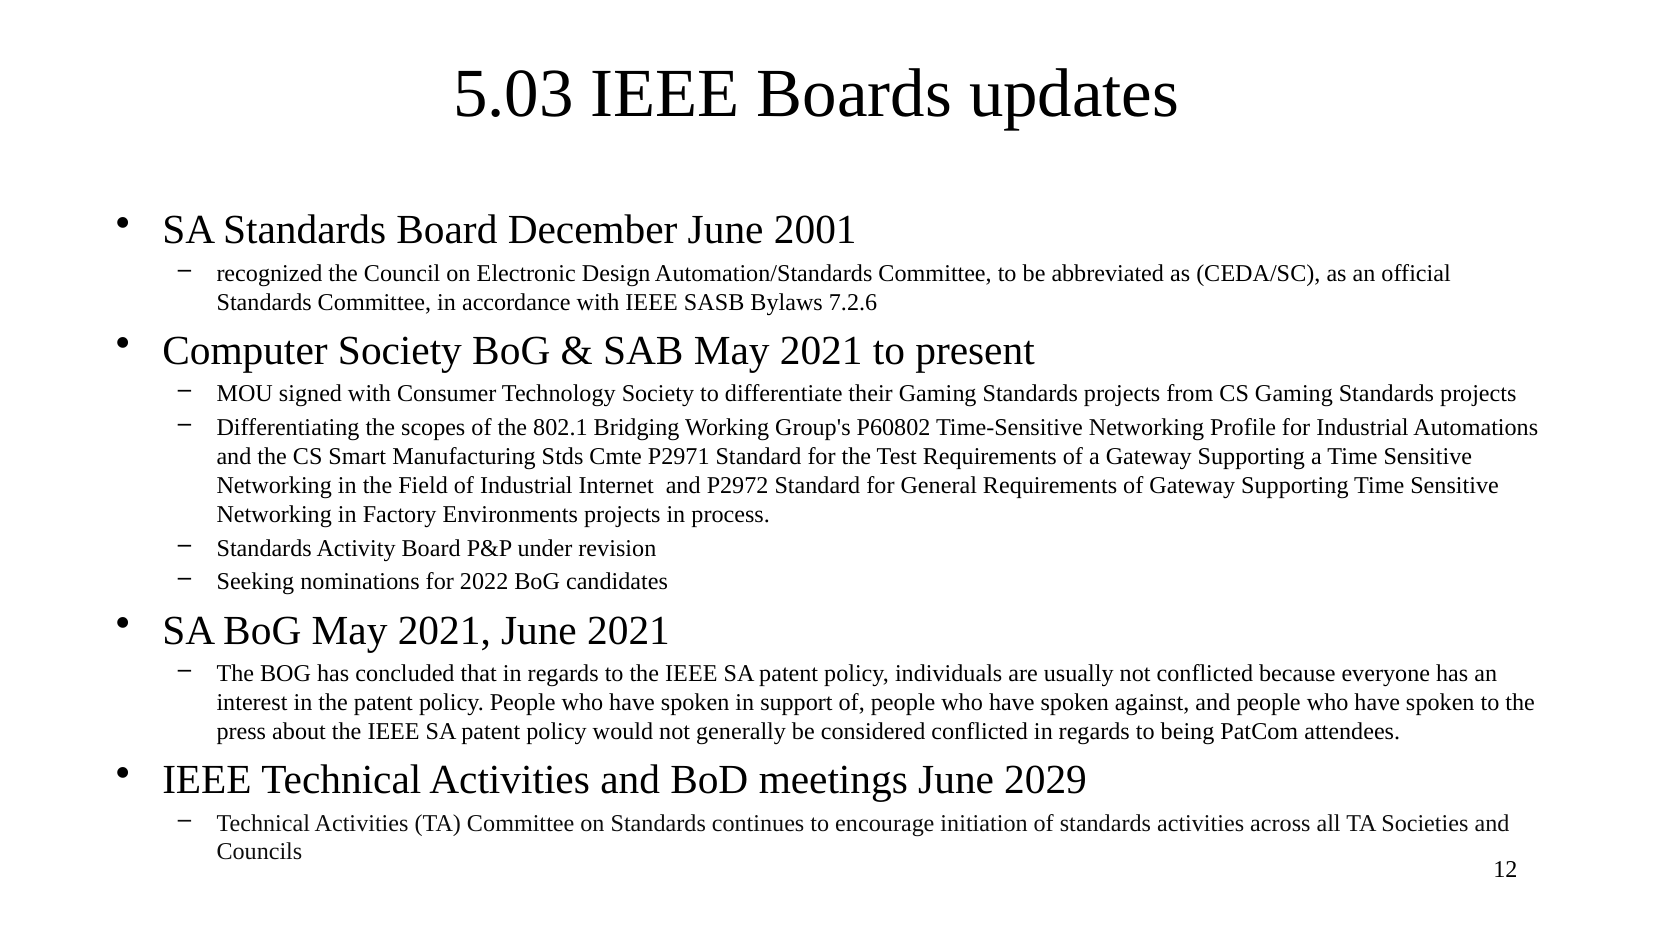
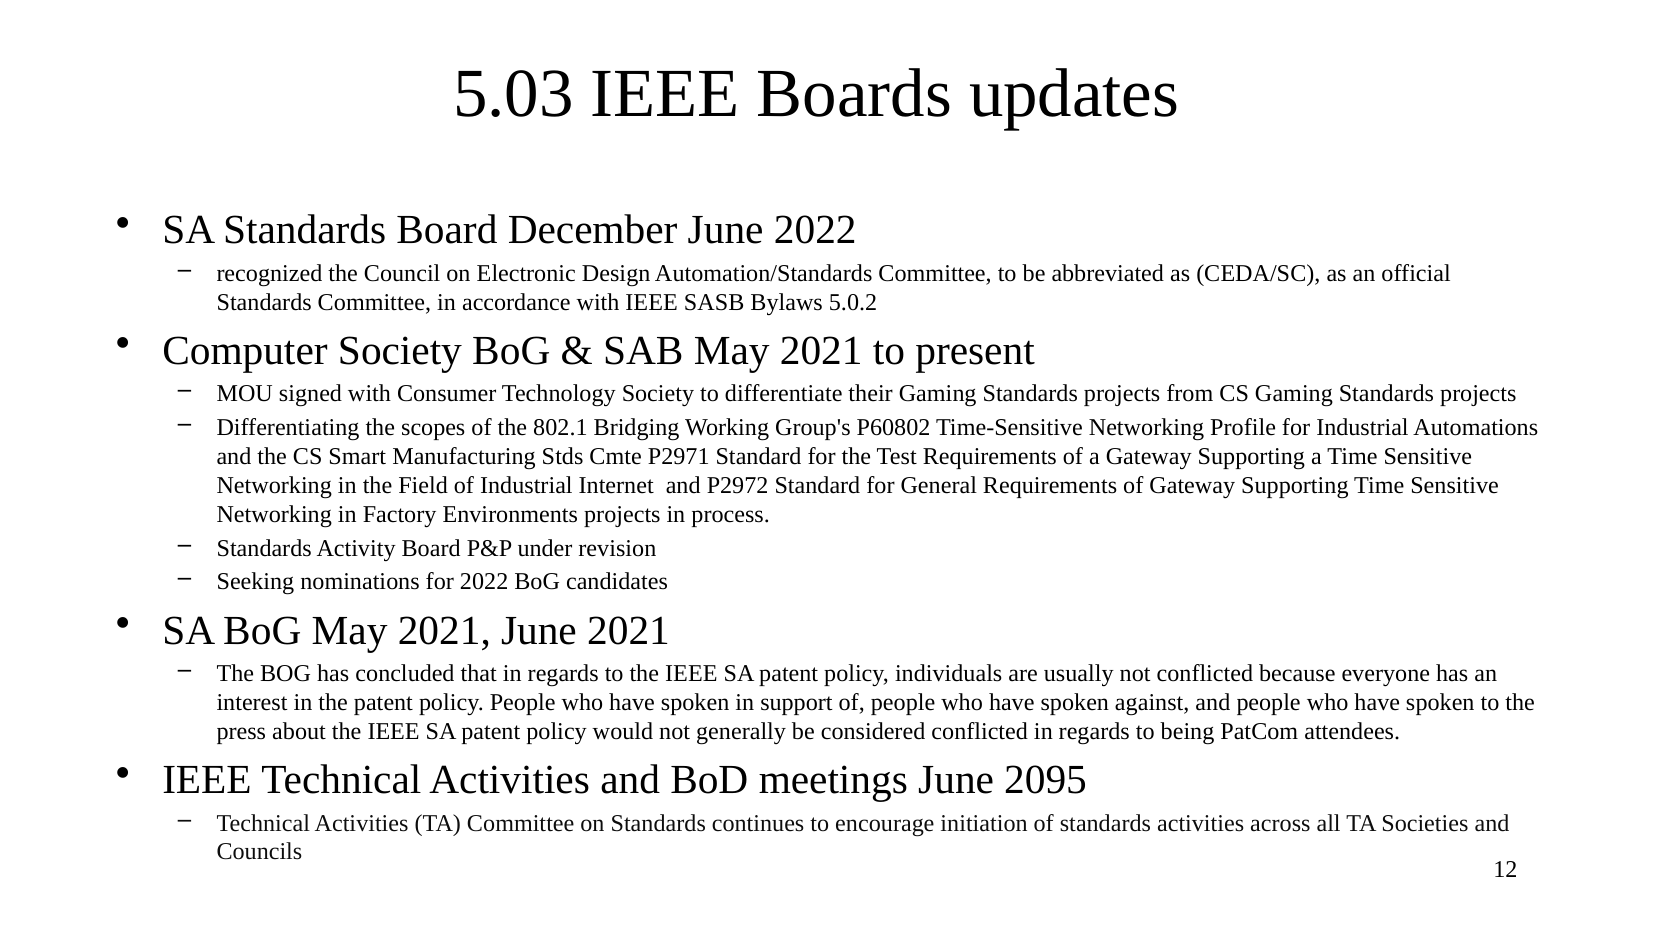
June 2001: 2001 -> 2022
7.2.6: 7.2.6 -> 5.0.2
2029: 2029 -> 2095
